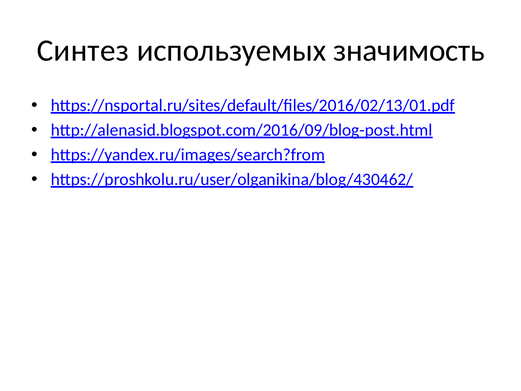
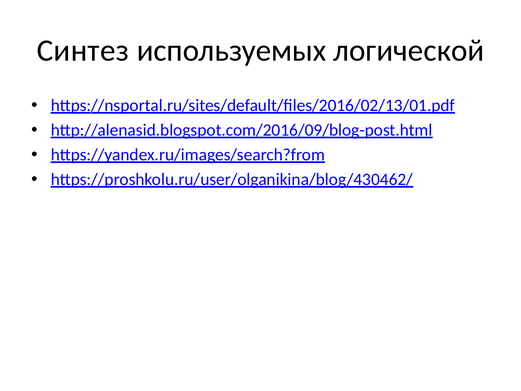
значимость: значимость -> логической
